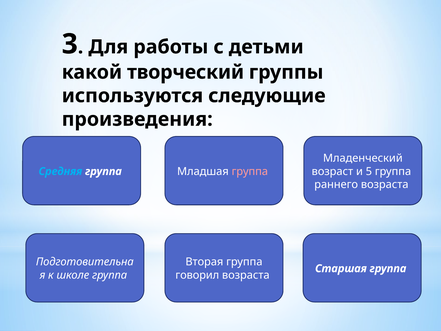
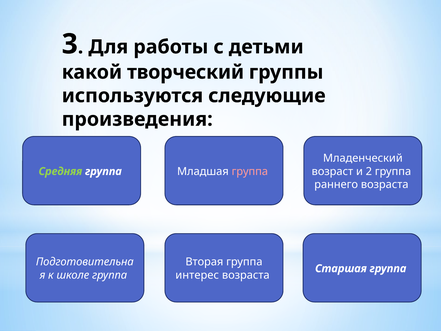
5: 5 -> 2
Средняя colour: light blue -> light green
говорил: говорил -> интерес
